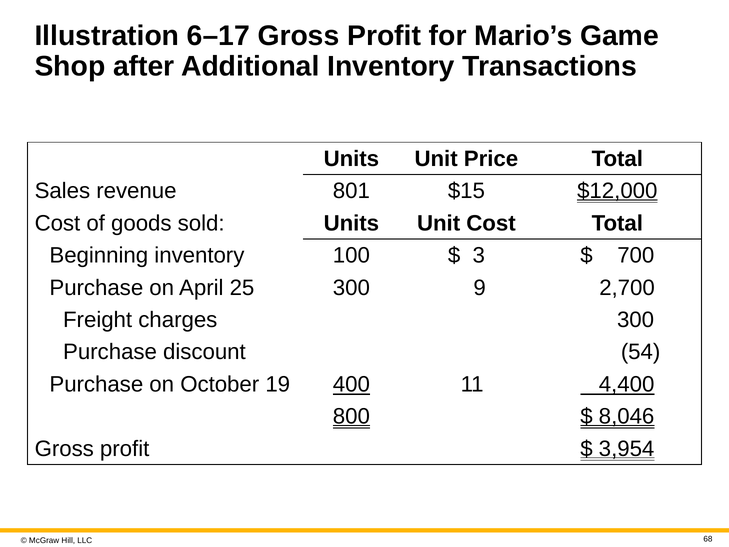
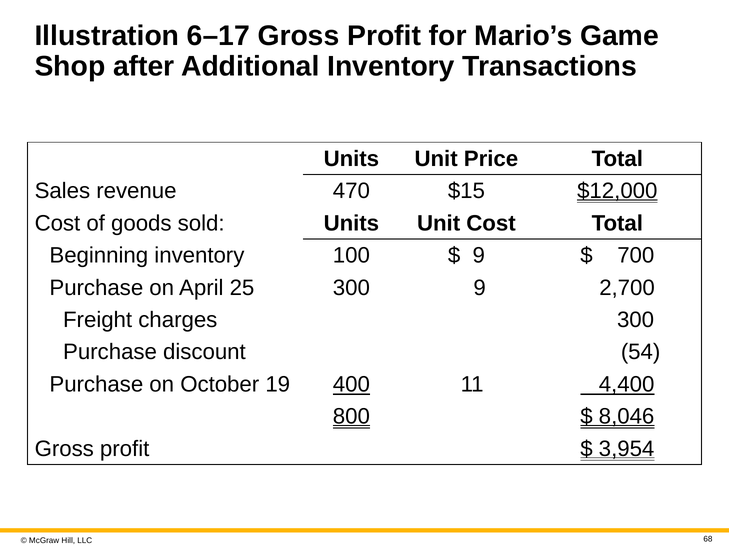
801: 801 -> 470
3 at (479, 255): 3 -> 9
